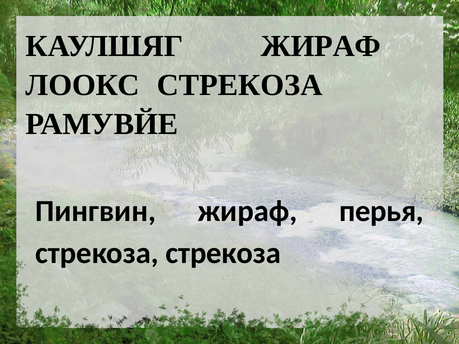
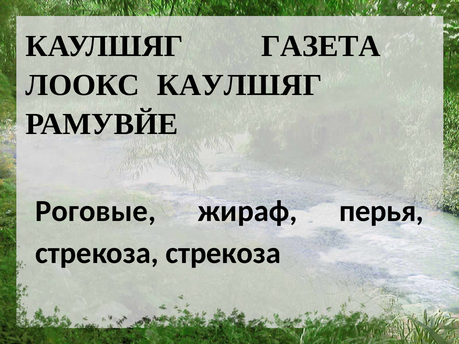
КАУЛШЯГ ЖИРАФ: ЖИРАФ -> ГАЗЕТА
ЛООКС СТРЕКОЗА: СТРЕКОЗА -> КАУЛШЯГ
Пингвин: Пингвин -> Роговые
